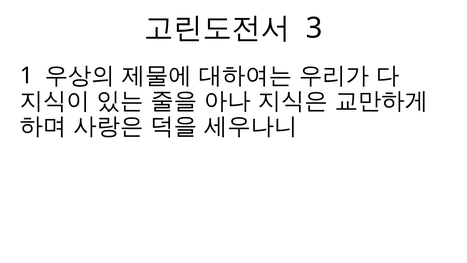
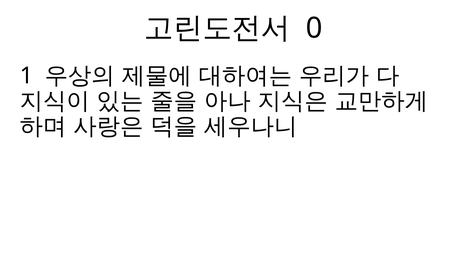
3: 3 -> 0
